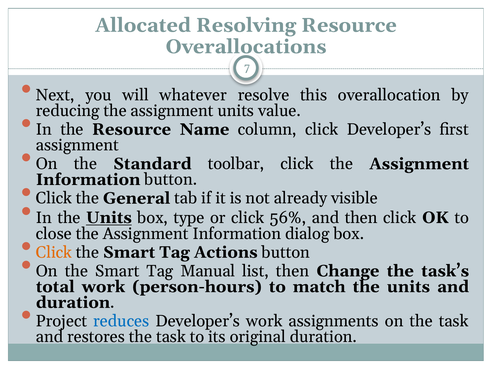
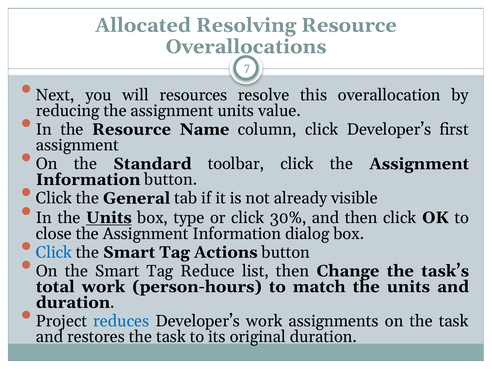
whatever: whatever -> resources
56%: 56% -> 30%
Click at (54, 252) colour: orange -> blue
Manual: Manual -> Reduce
